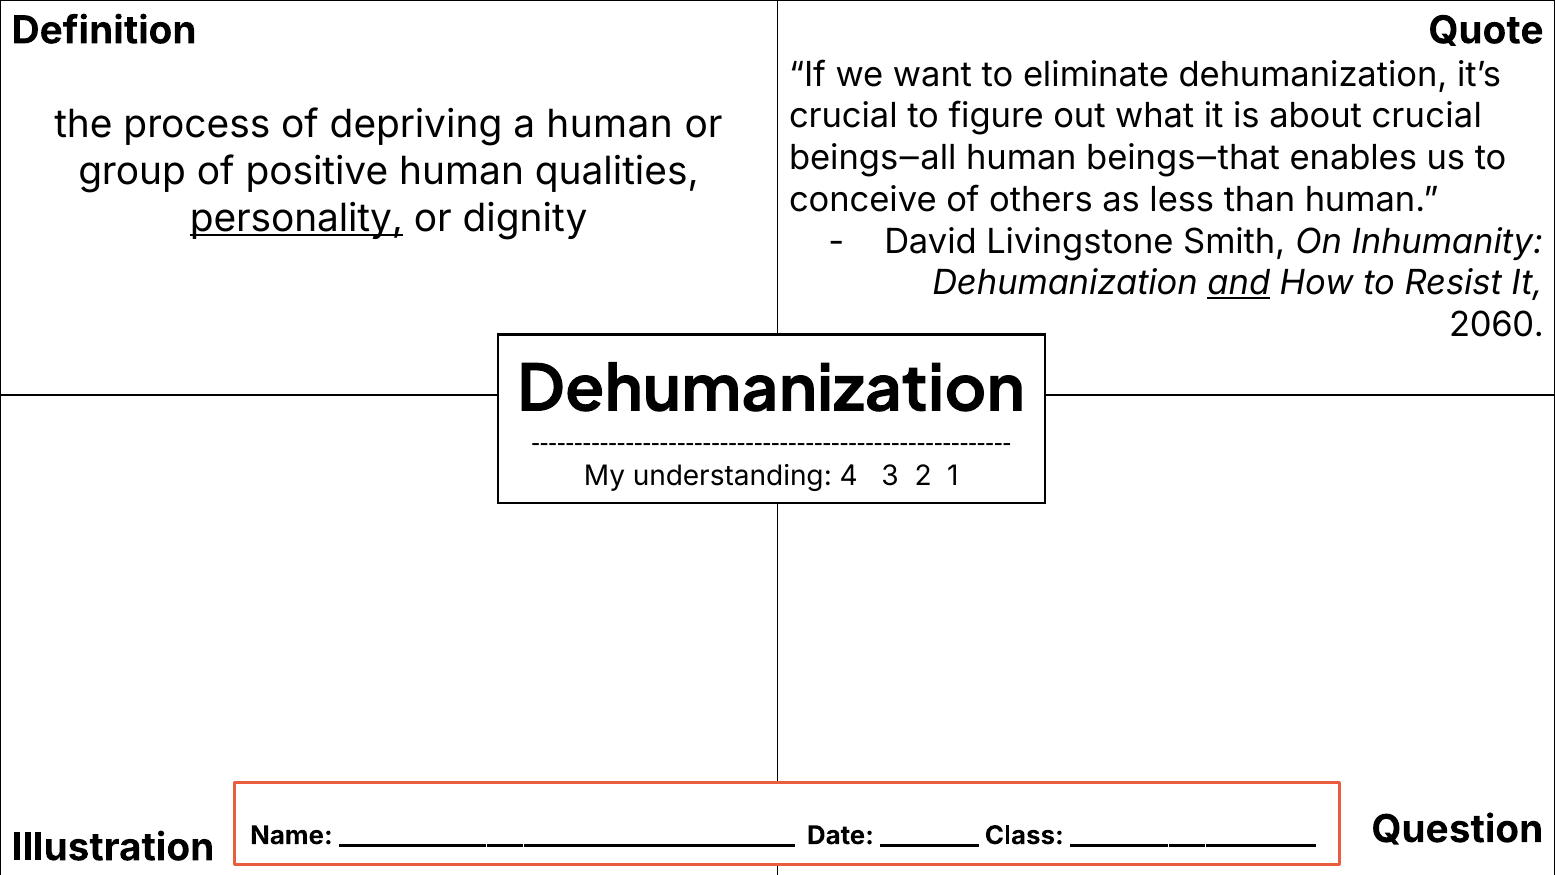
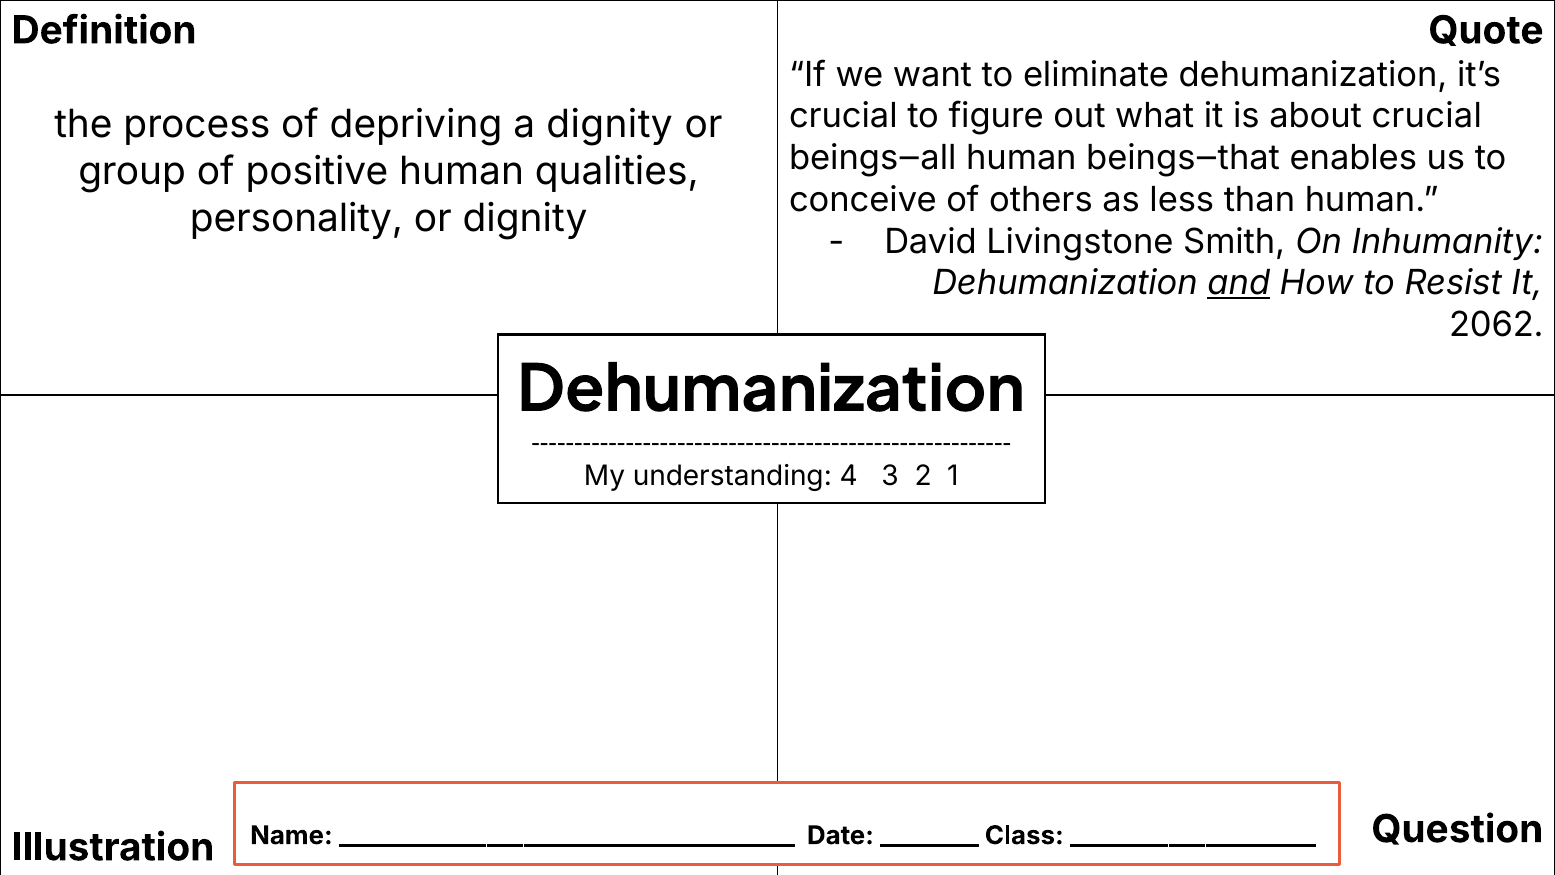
a human: human -> dignity
personality underline: present -> none
2060: 2060 -> 2062
